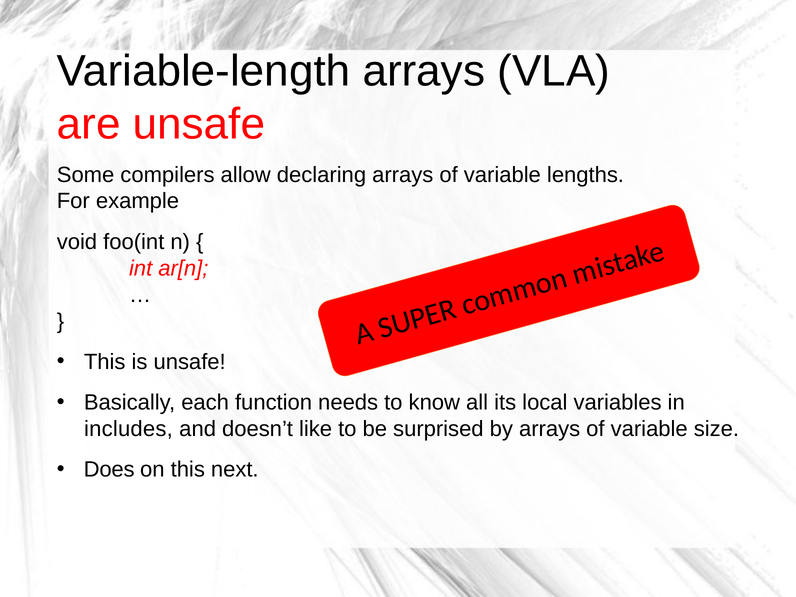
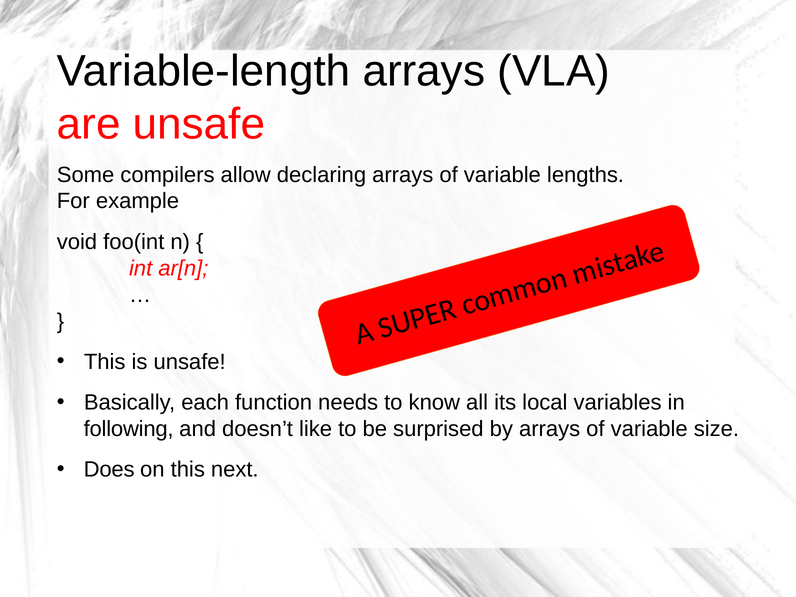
includes: includes -> following
